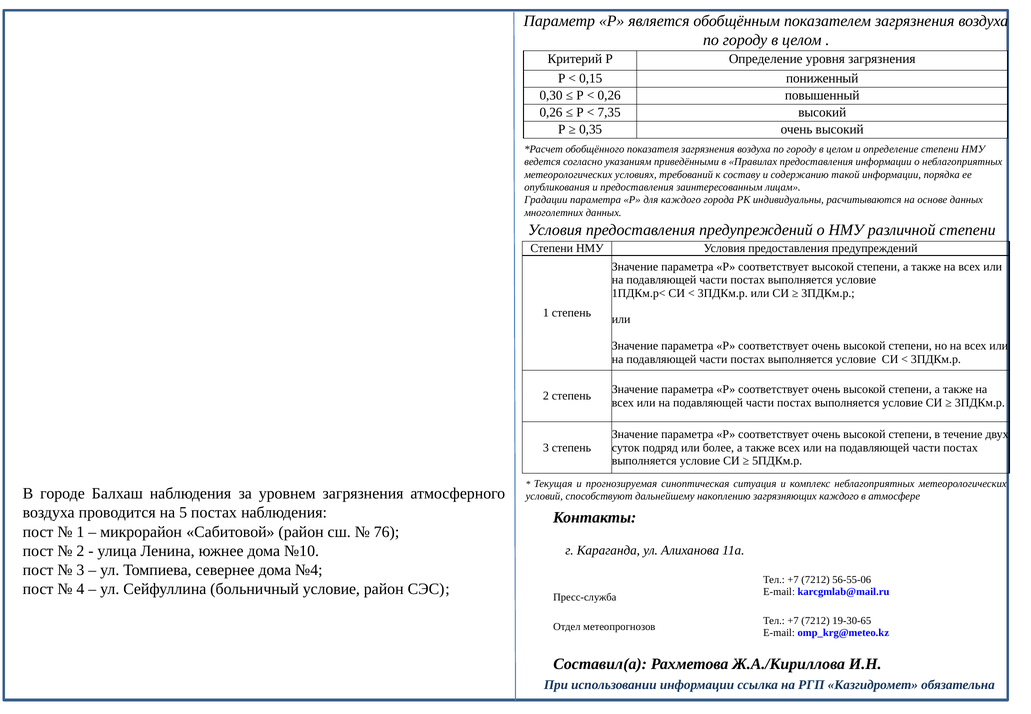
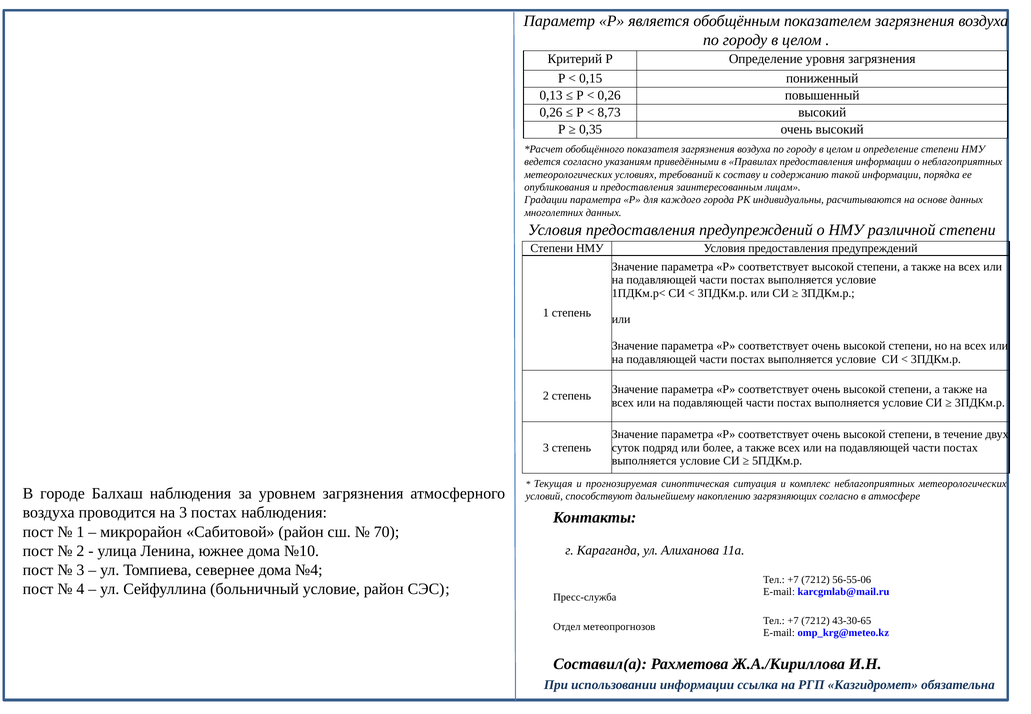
0,30: 0,30 -> 0,13
7,35: 7,35 -> 8,73
загрязняющих каждого: каждого -> согласно
на 5: 5 -> 3
76: 76 -> 70
19-30-65: 19-30-65 -> 43-30-65
